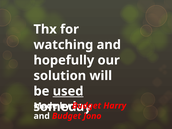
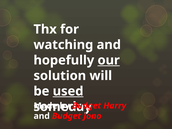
our underline: none -> present
